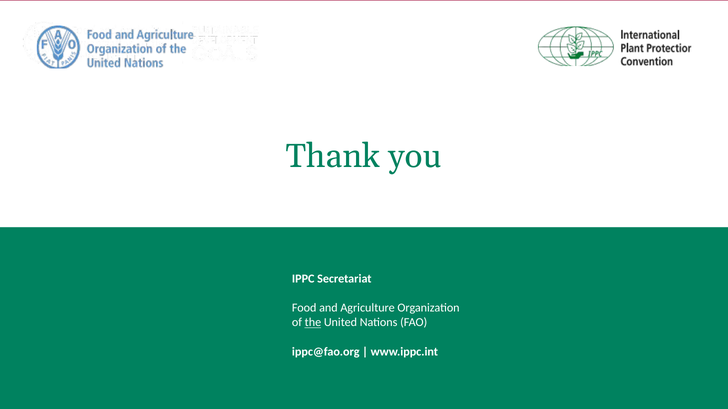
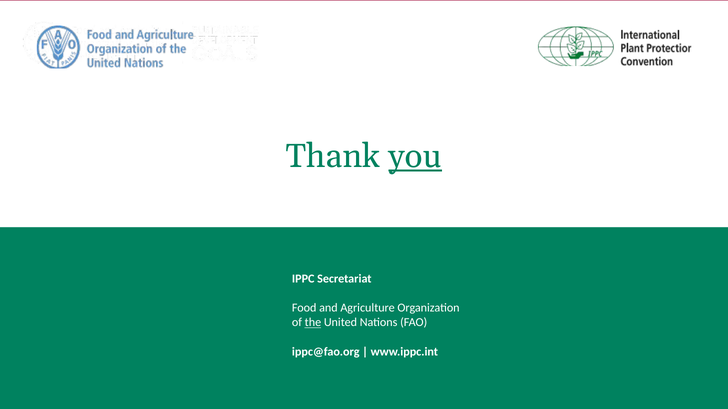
you underline: none -> present
